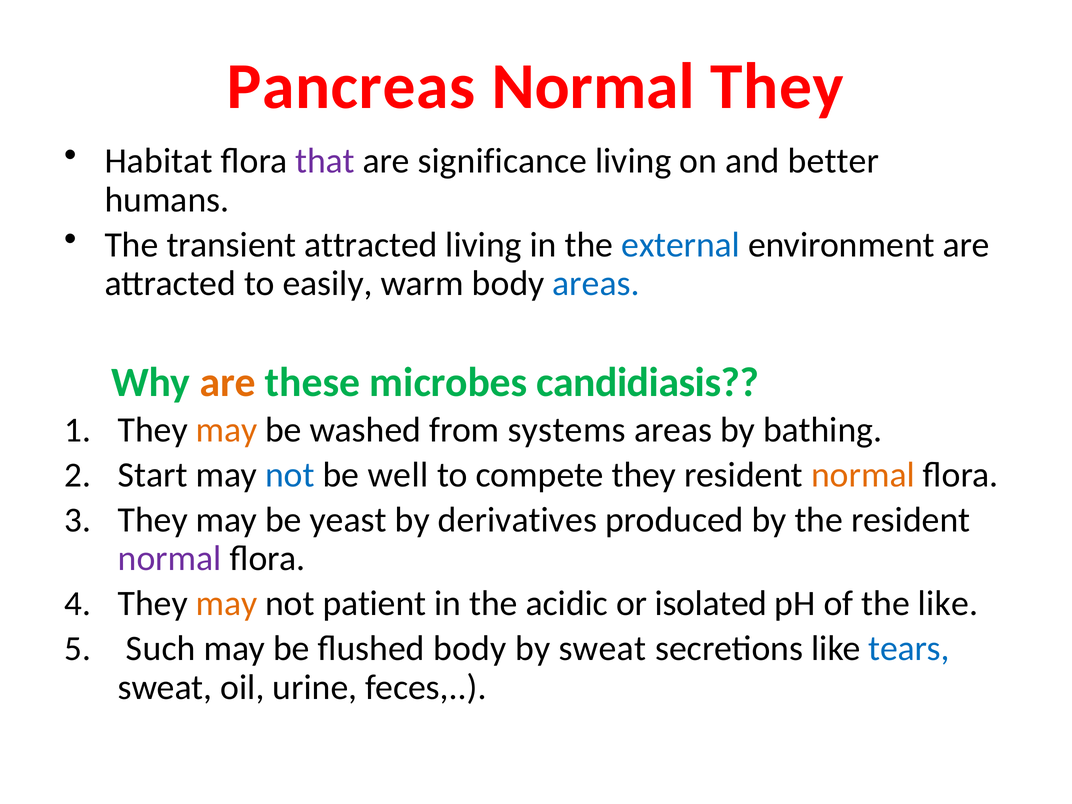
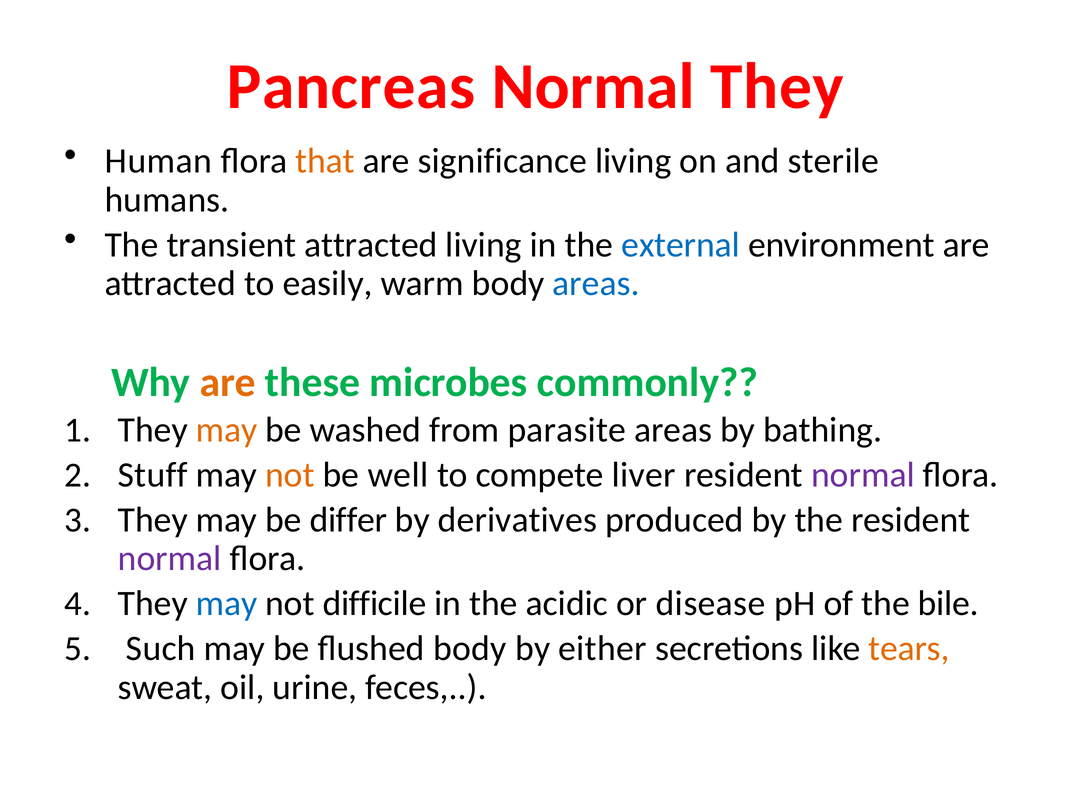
Habitat: Habitat -> Human
that colour: purple -> orange
better: better -> sterile
candidiasis: candidiasis -> commonly
systems: systems -> parasite
Start: Start -> Stuff
not at (290, 475) colour: blue -> orange
compete they: they -> liver
normal at (863, 475) colour: orange -> purple
yeast: yeast -> differ
may at (227, 604) colour: orange -> blue
patient: patient -> difficile
isolated: isolated -> disease
the like: like -> bile
by sweat: sweat -> either
tears colour: blue -> orange
